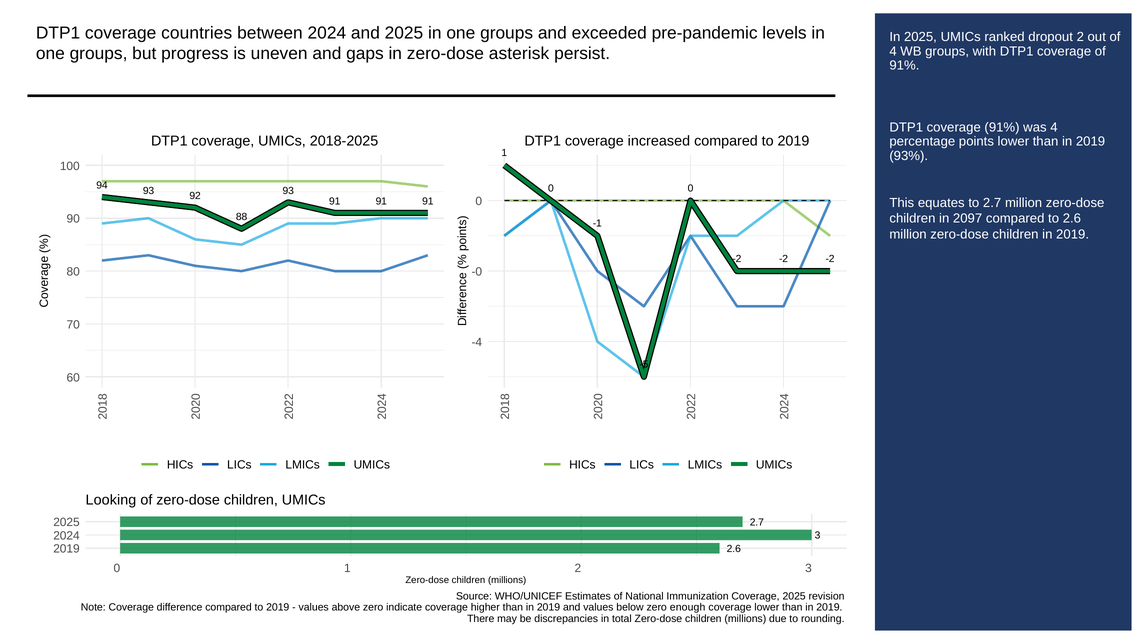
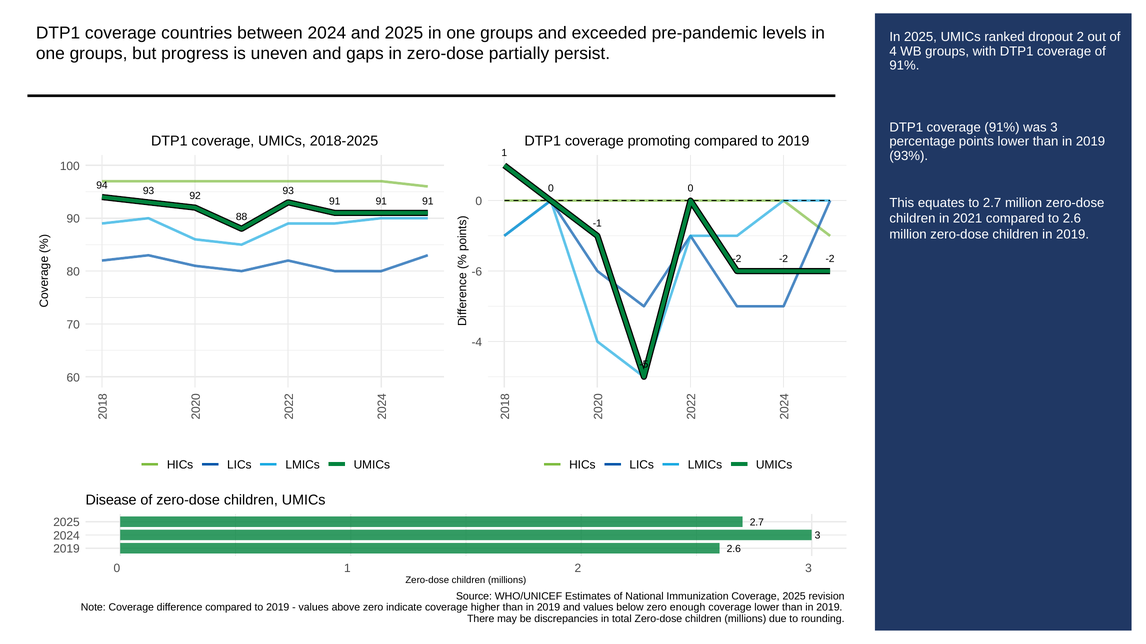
asterisk: asterisk -> partially
was 4: 4 -> 3
increased: increased -> promoting
2097: 2097 -> 2021
-0: -0 -> -6
Looking: Looking -> Disease
